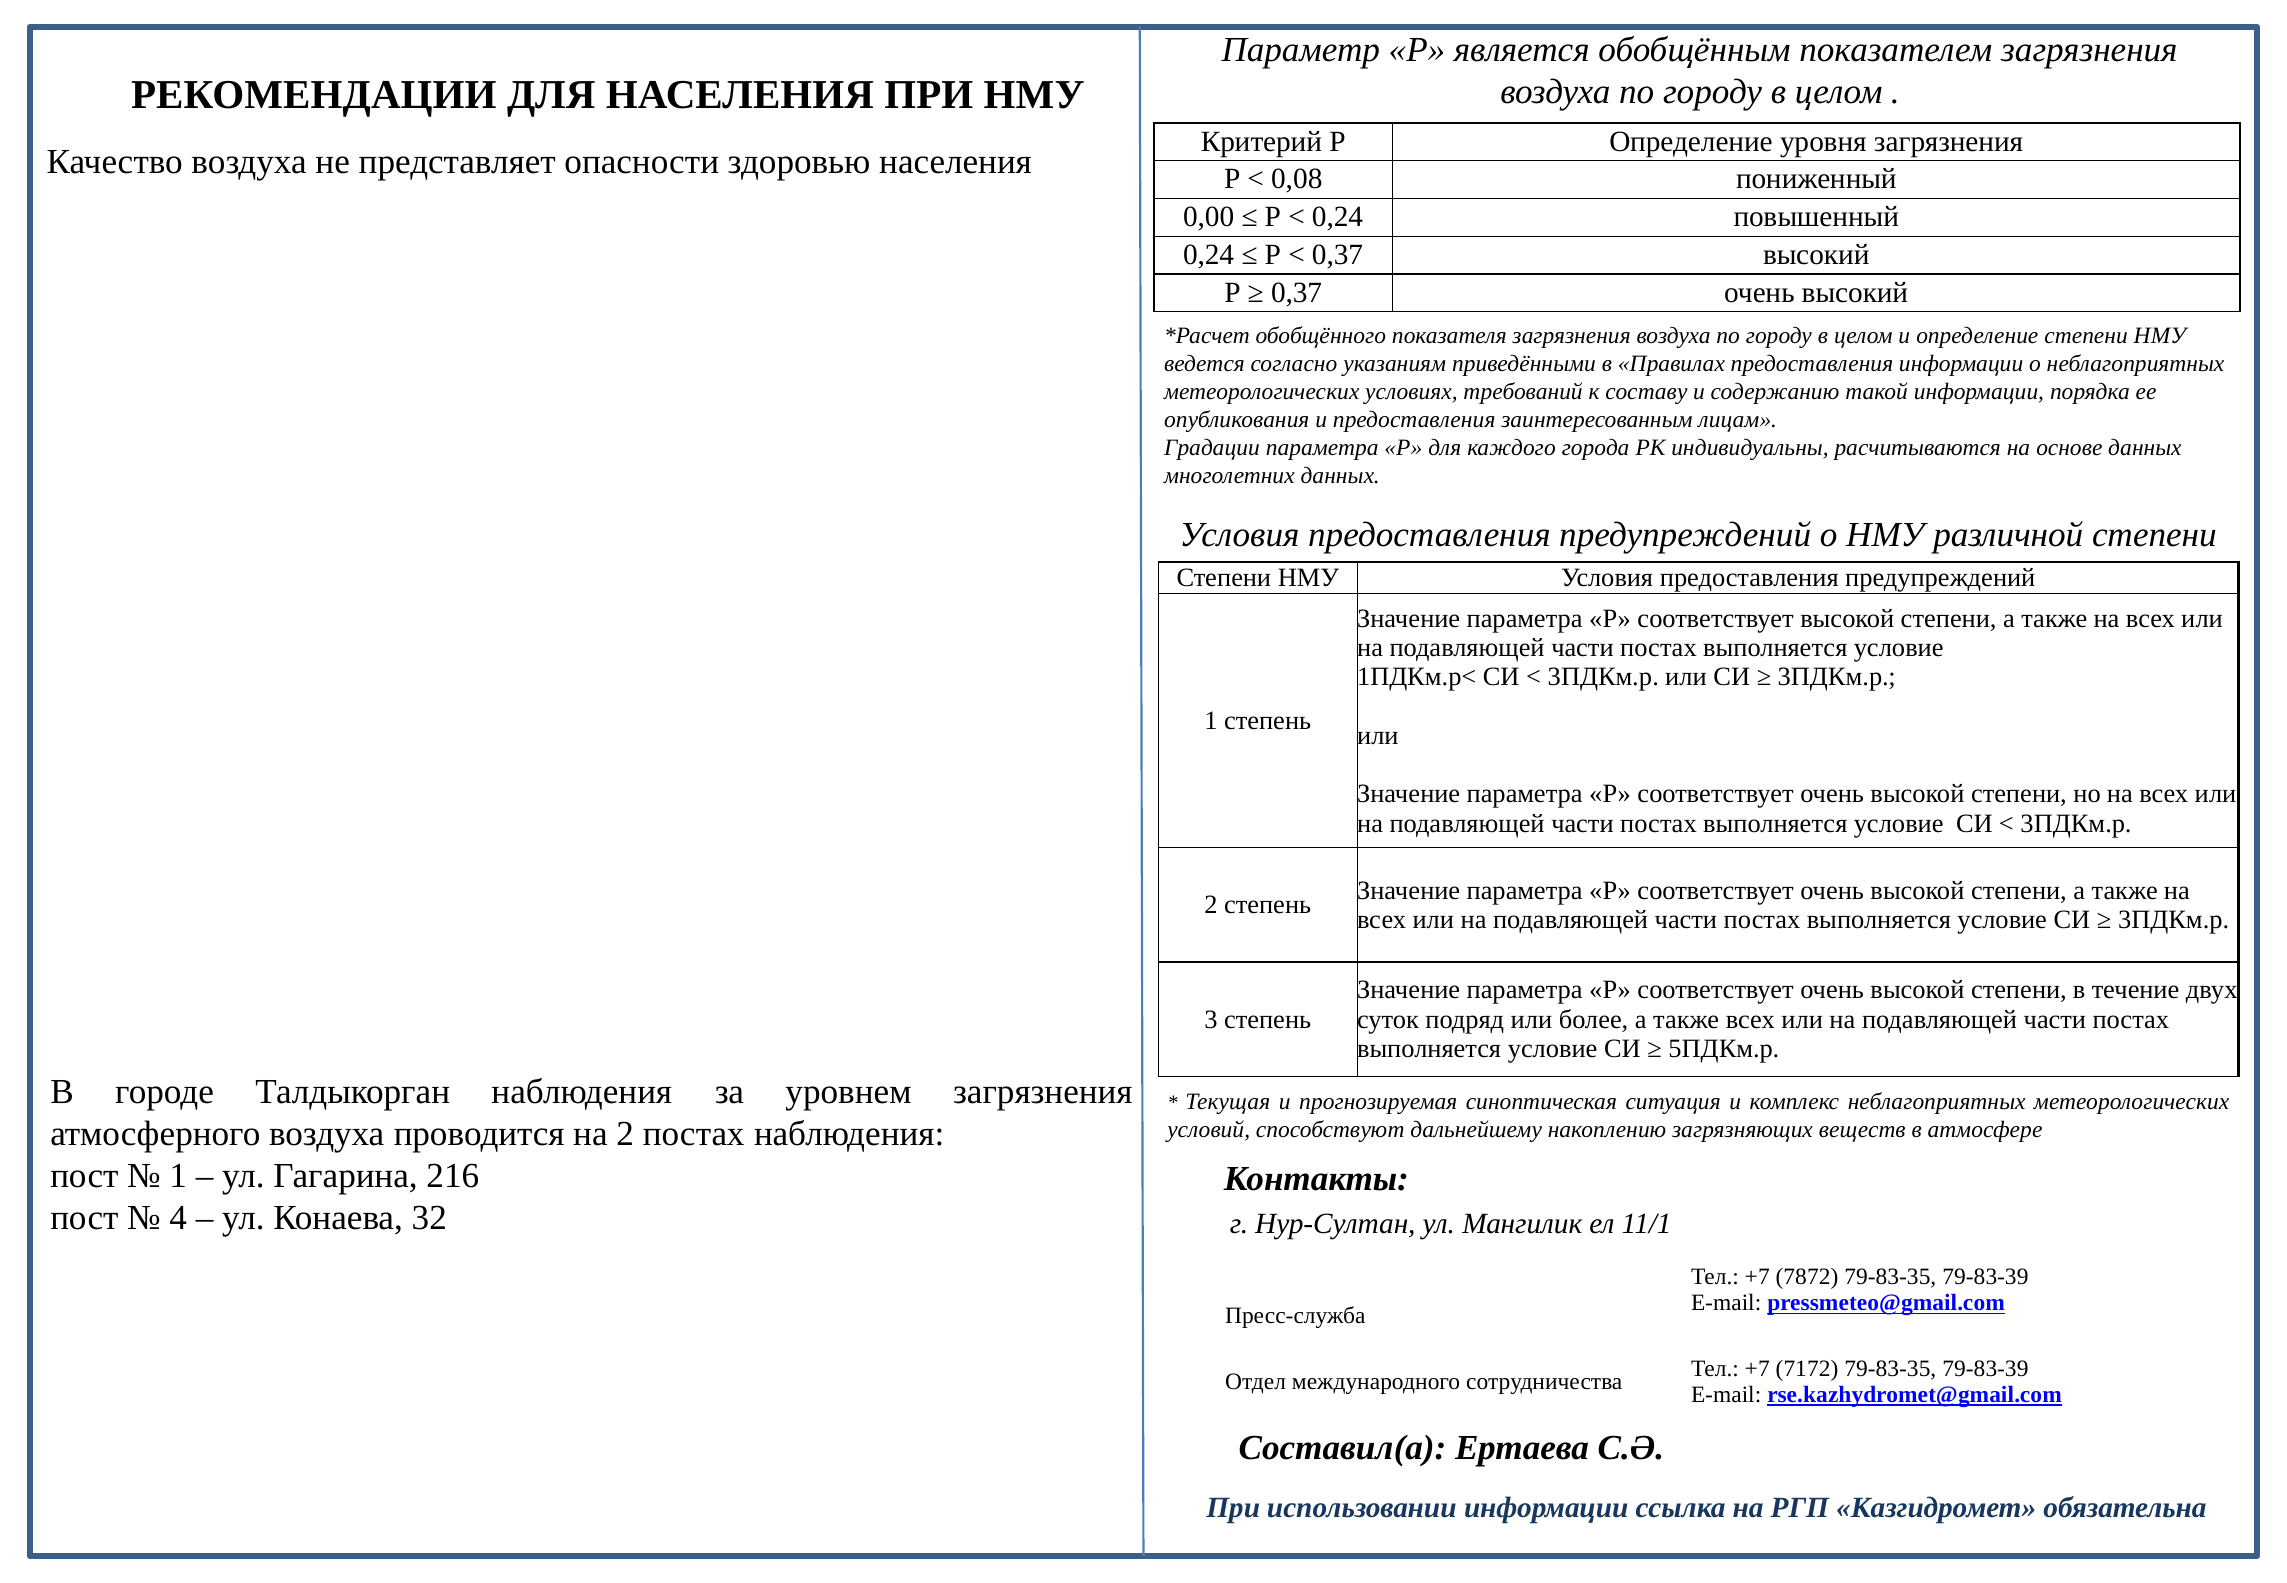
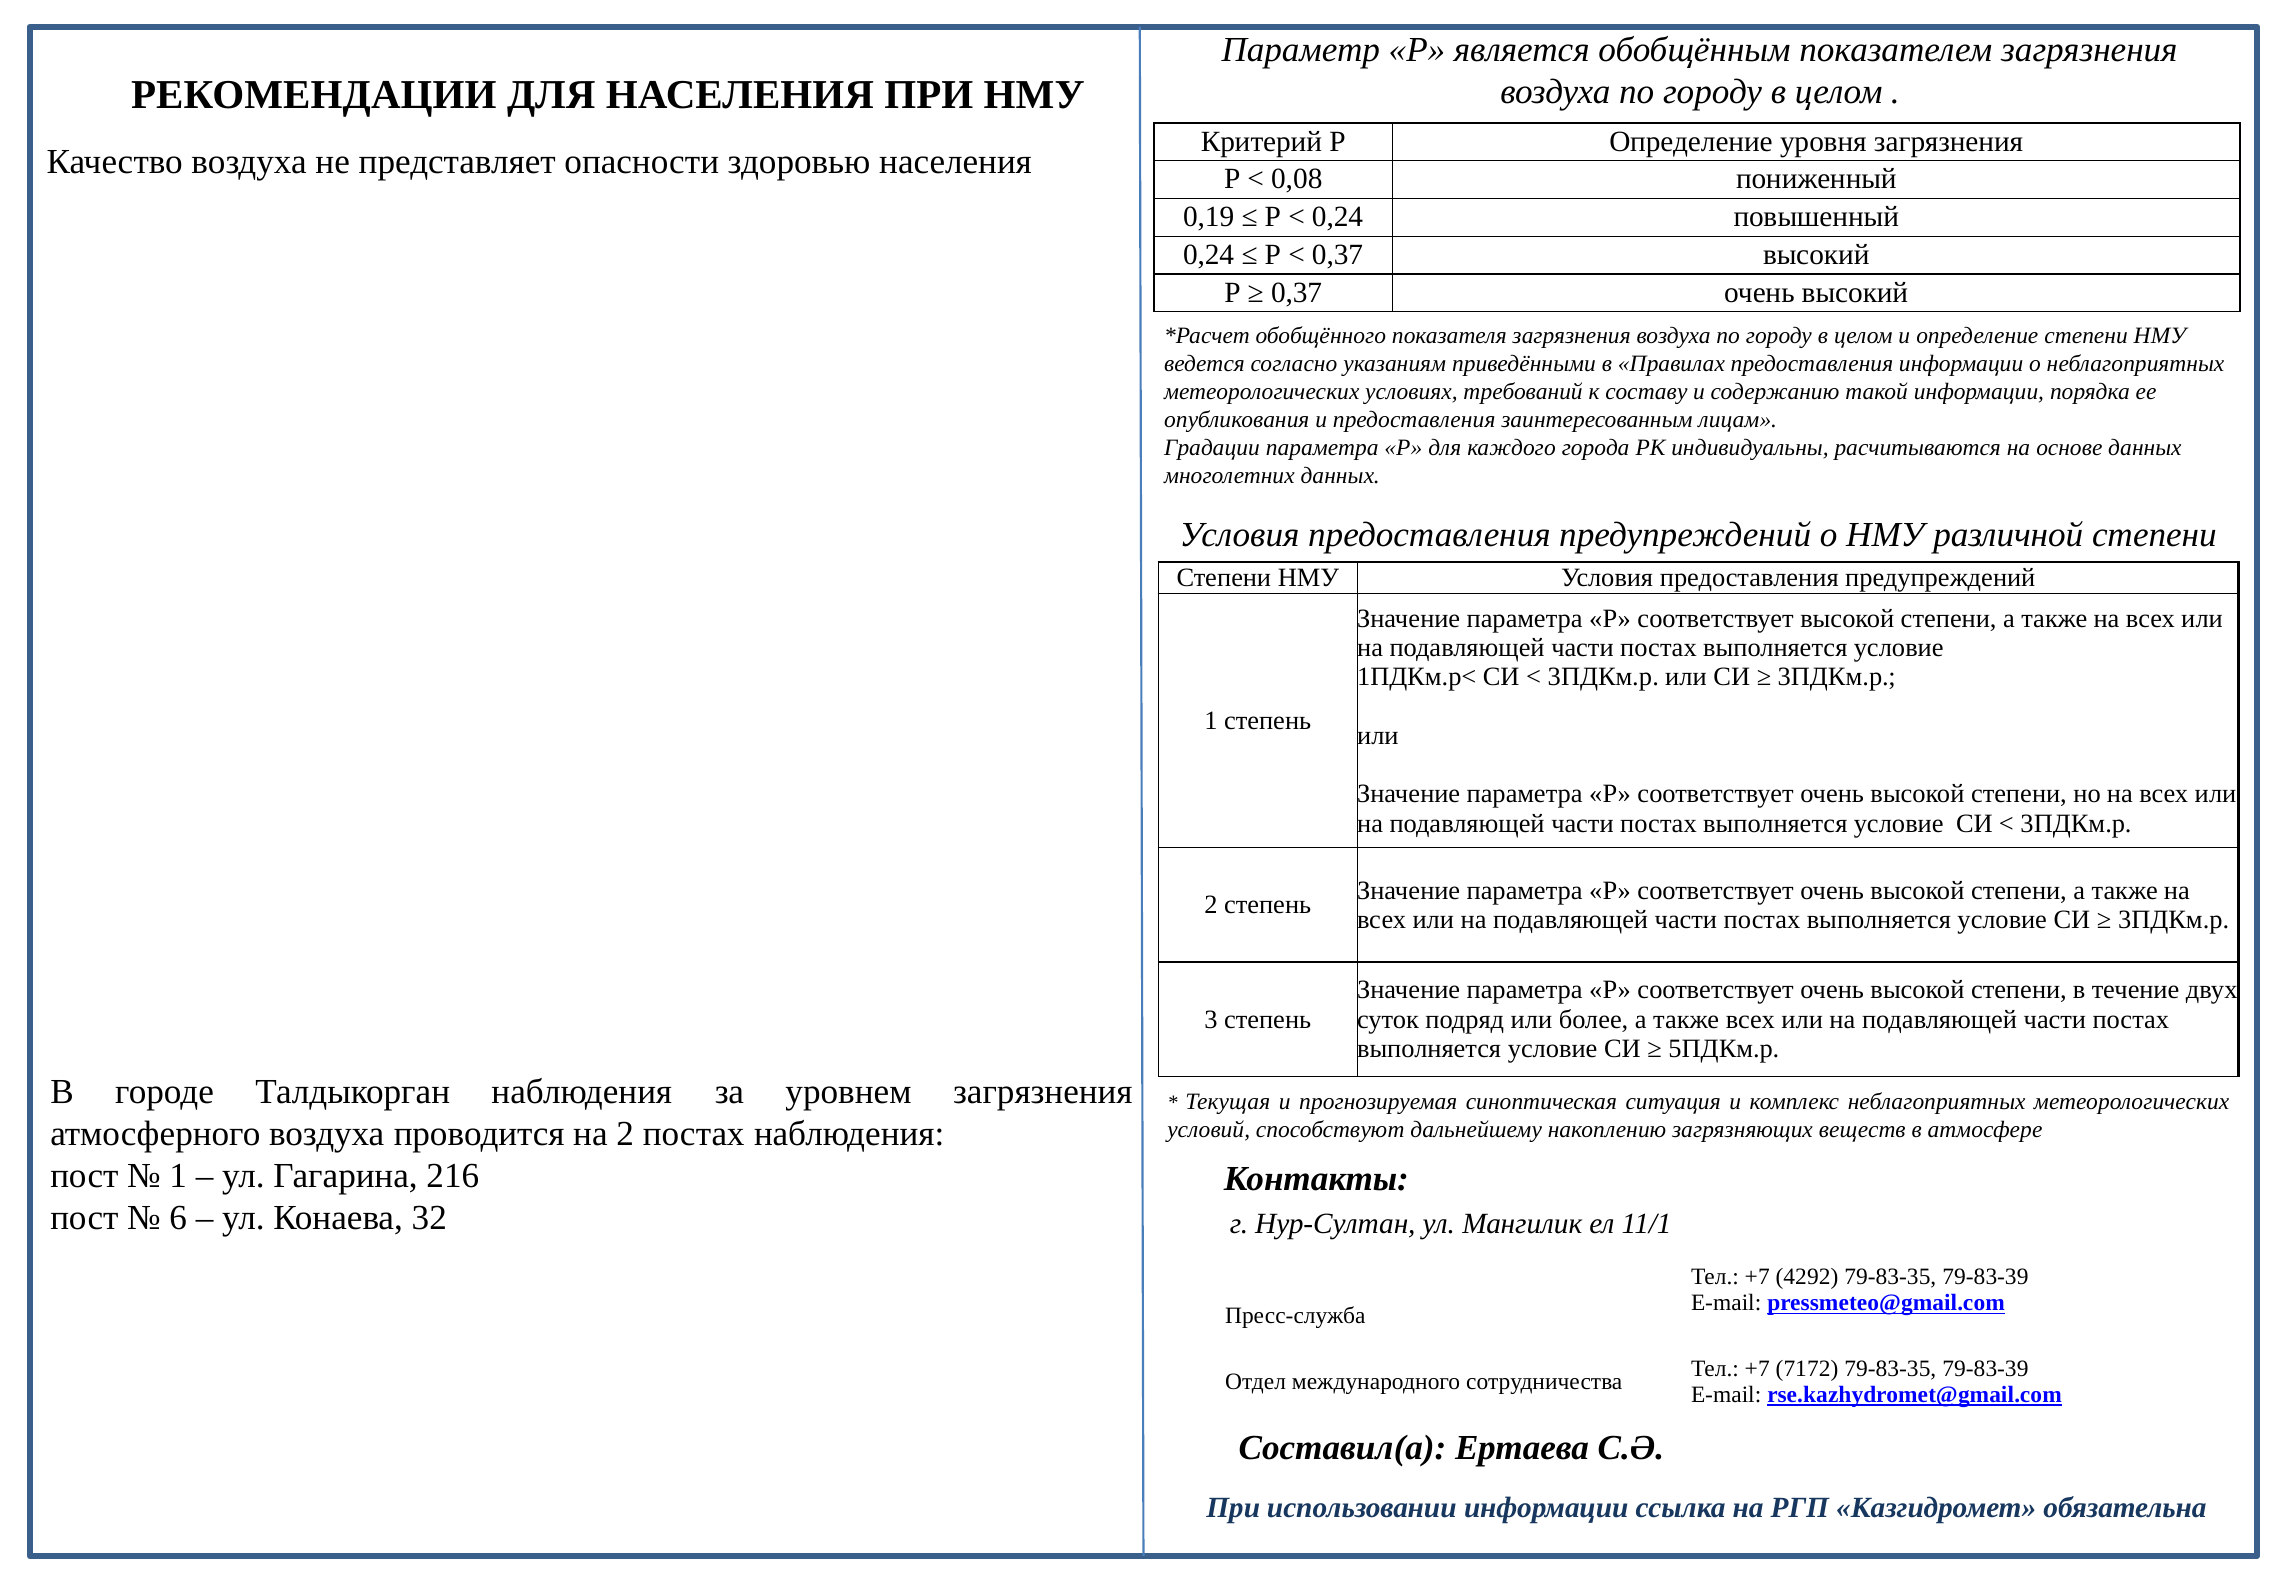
0,00: 0,00 -> 0,19
4: 4 -> 6
7872: 7872 -> 4292
